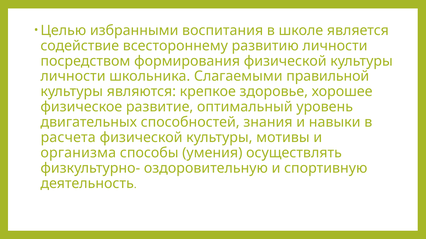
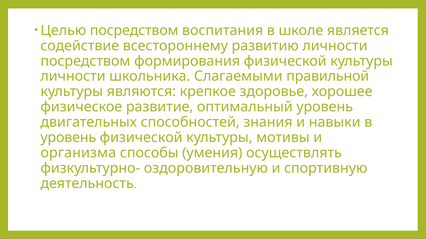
Целью избранными: избранными -> посредством
расчета at (68, 138): расчета -> уровень
